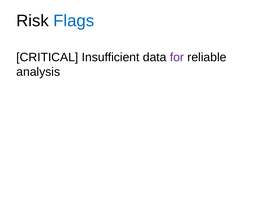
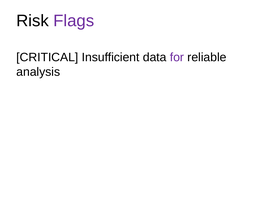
Flags colour: blue -> purple
